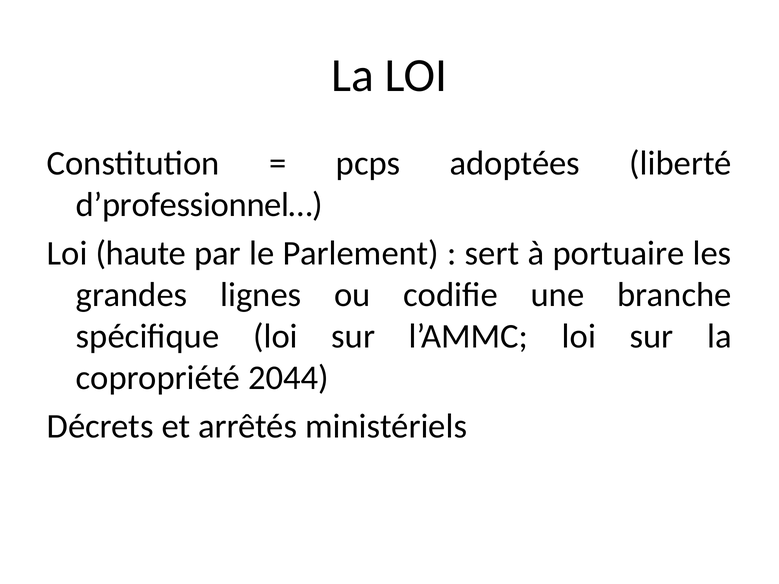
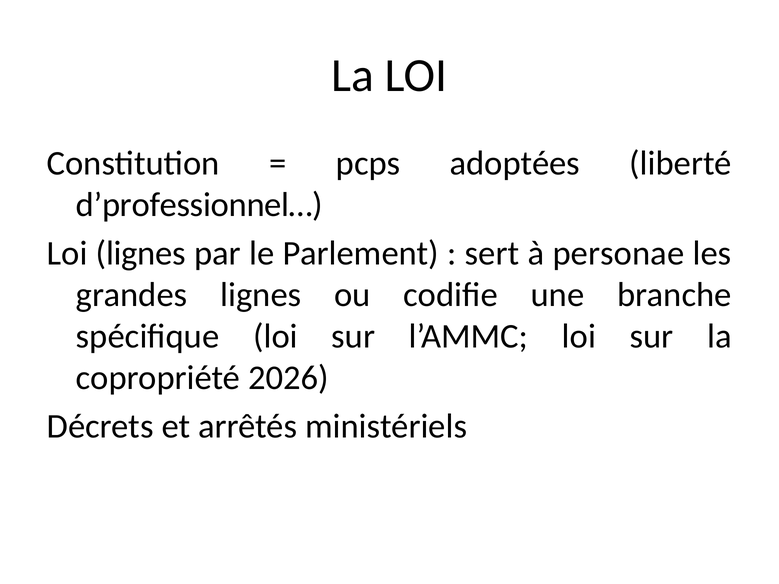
Loi haute: haute -> lignes
portuaire: portuaire -> personae
2044: 2044 -> 2026
